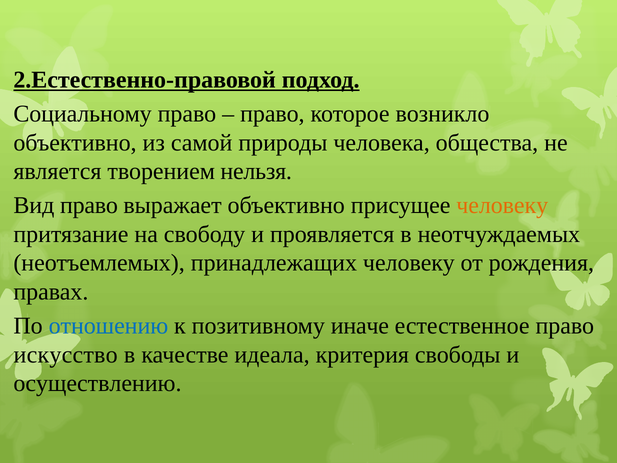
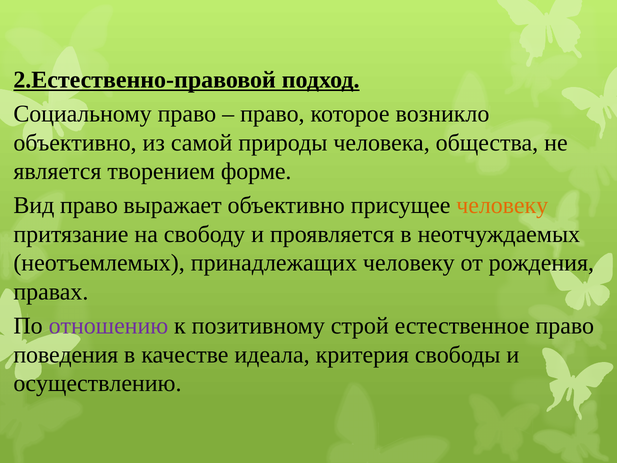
нельзя: нельзя -> форме
отношению colour: blue -> purple
иначе: иначе -> строй
искусство: искусство -> поведения
